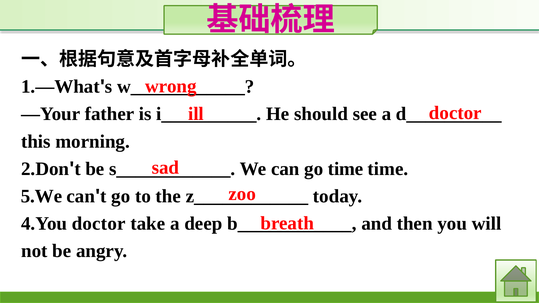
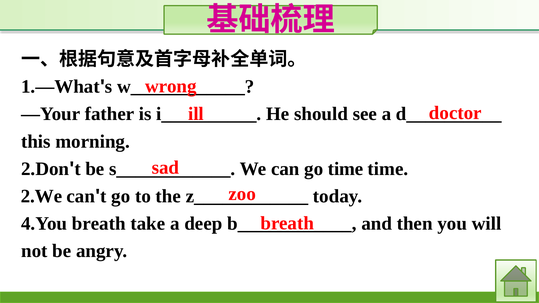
5.We: 5.We -> 2.We
4.You doctor: doctor -> breath
